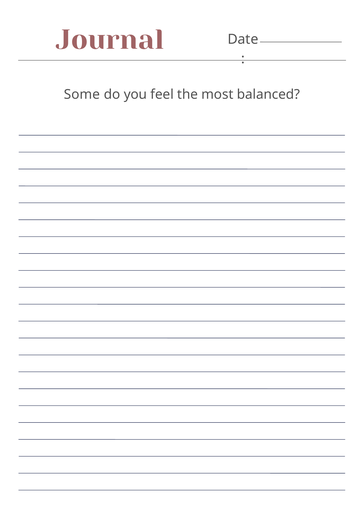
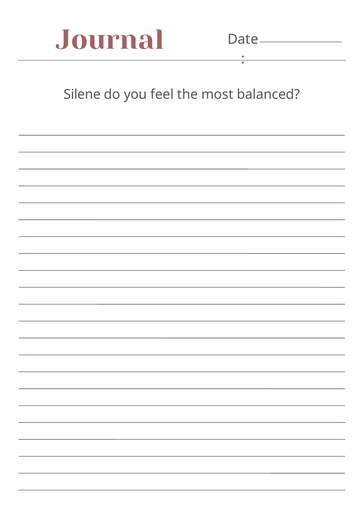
Some: Some -> Silene
